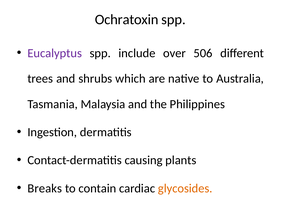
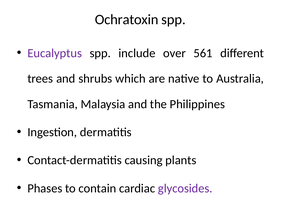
506: 506 -> 561
Breaks: Breaks -> Phases
glycosides colour: orange -> purple
